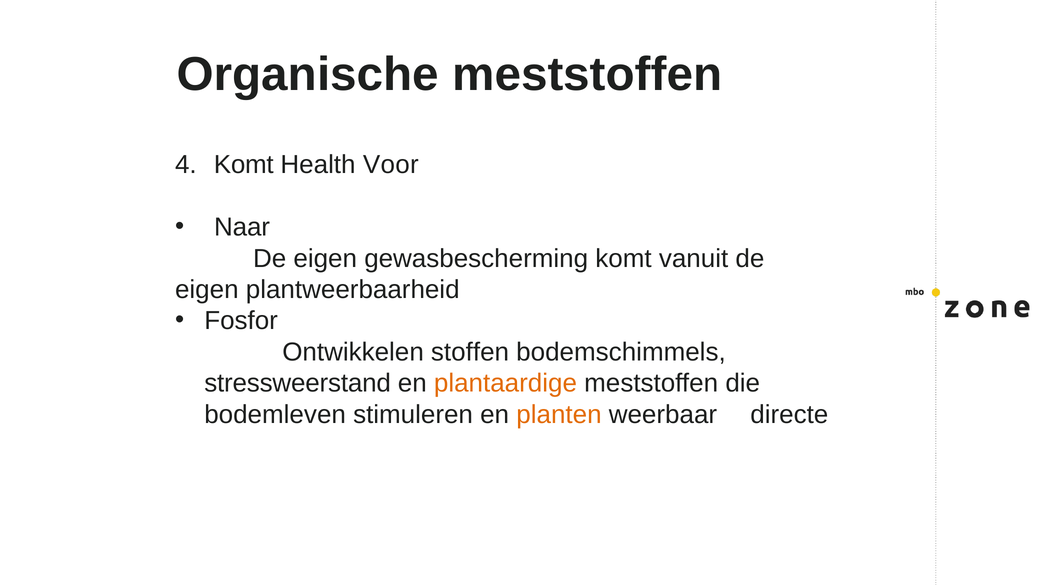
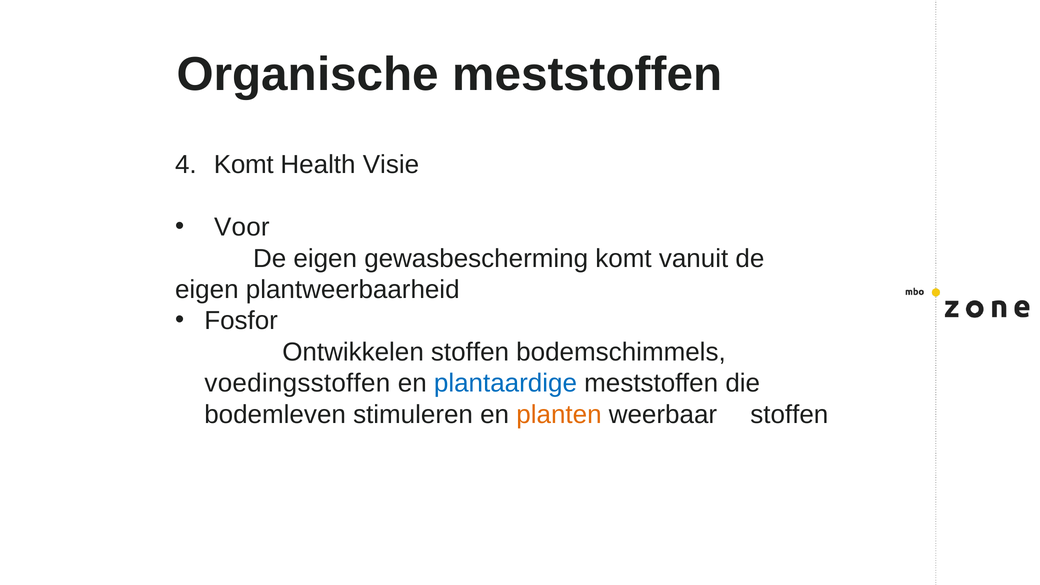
Voor: Voor -> Visie
Naar: Naar -> Voor
stressweerstand: stressweerstand -> voedingsstoffen
plantaardige colour: orange -> blue
weerbaar directe: directe -> stoffen
